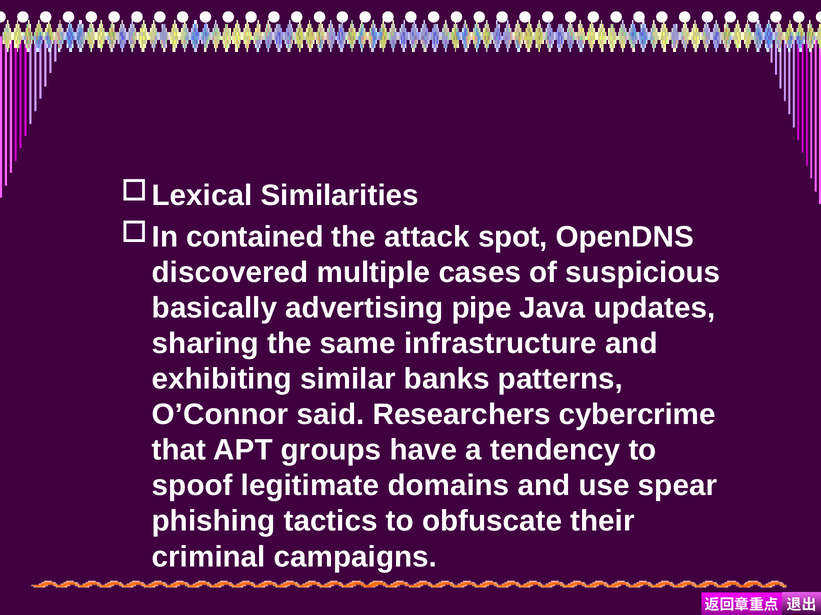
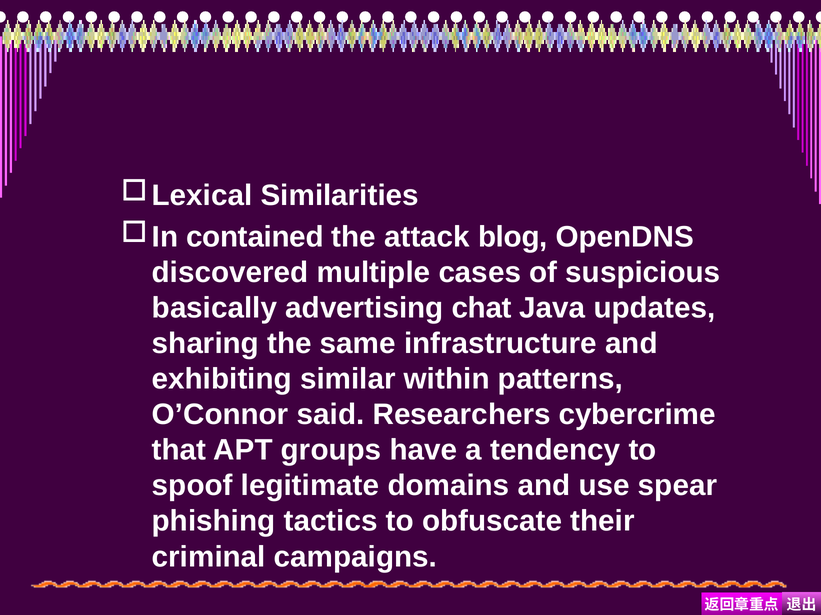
spot: spot -> blog
pipe: pipe -> chat
banks: banks -> within
